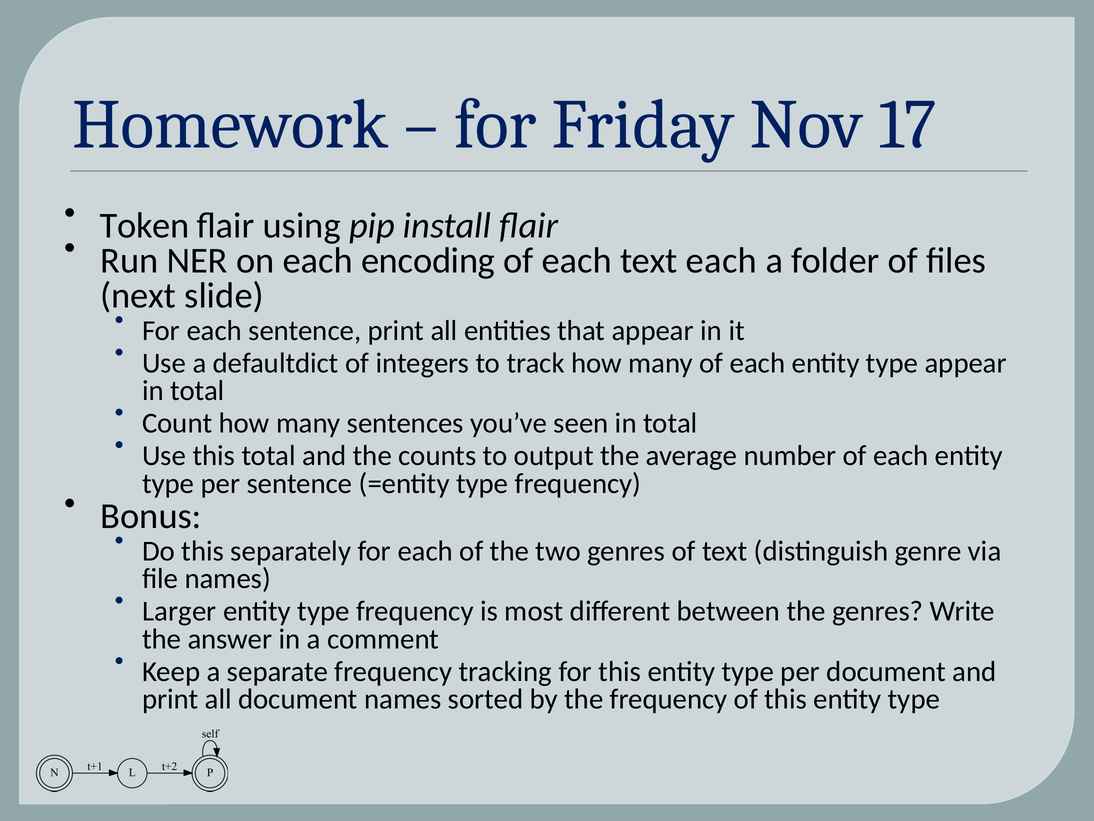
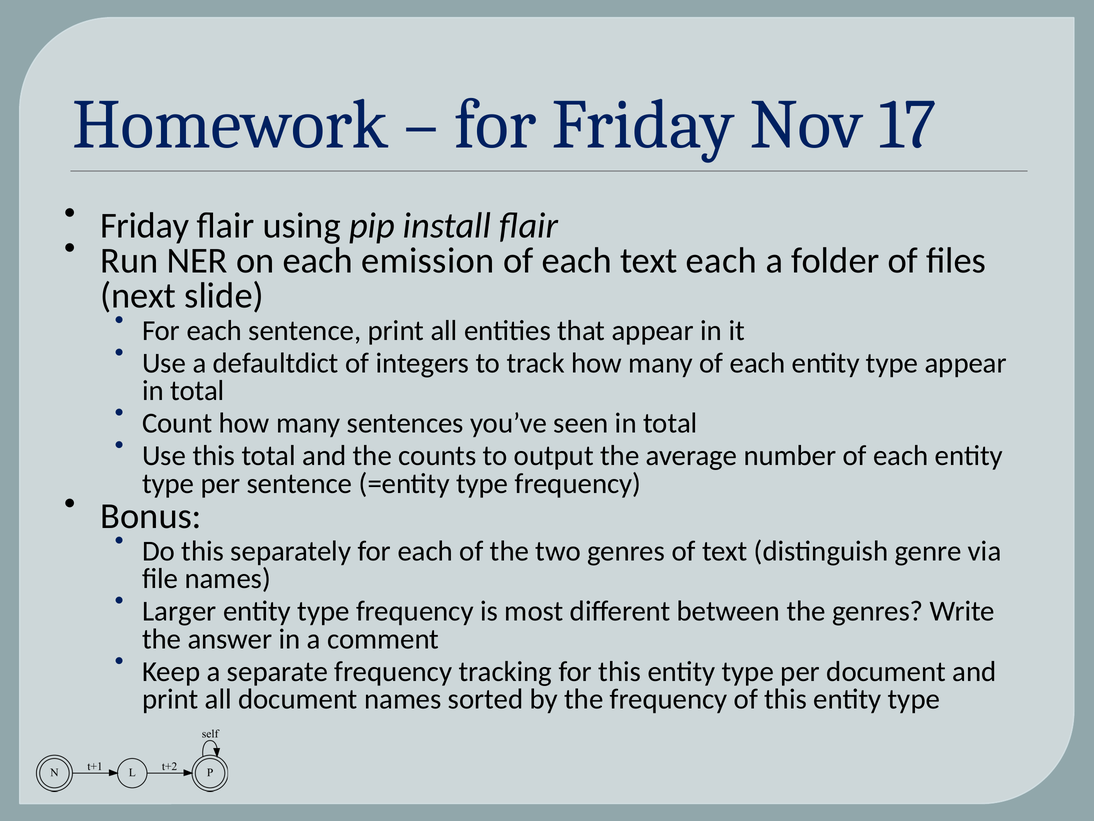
Token at (145, 225): Token -> Friday
encoding: encoding -> emission
